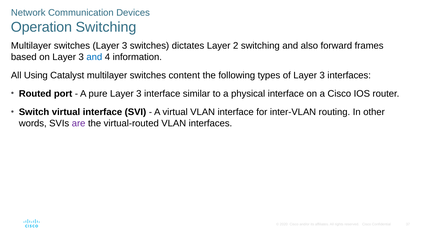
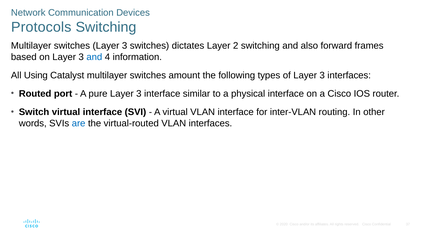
Operation: Operation -> Protocols
content: content -> amount
are colour: purple -> blue
